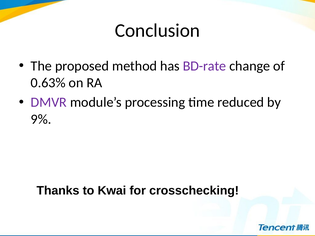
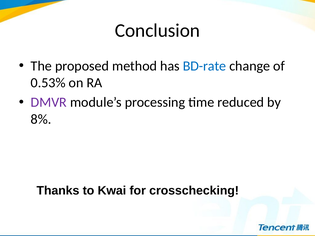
BD-rate colour: purple -> blue
0.63%: 0.63% -> 0.53%
9%: 9% -> 8%
